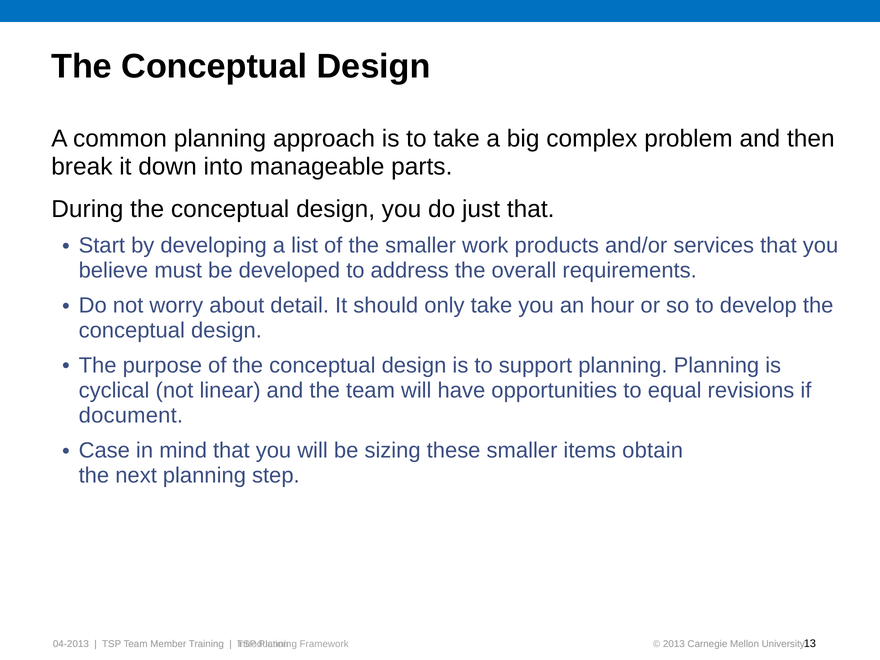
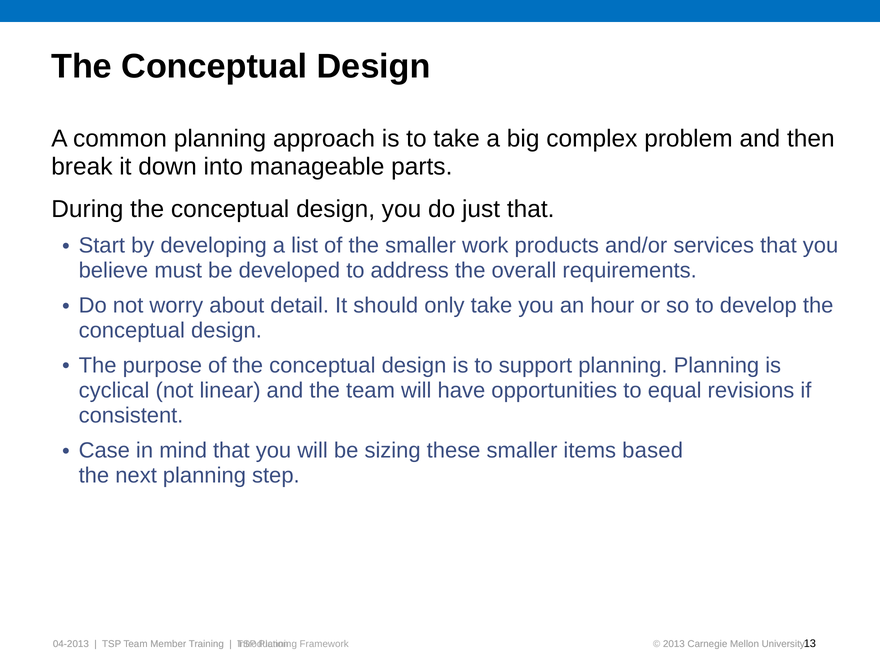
document: document -> consistent
obtain: obtain -> based
